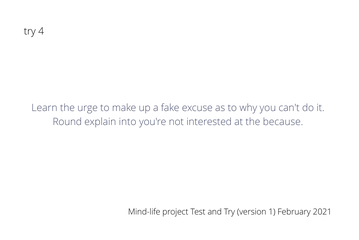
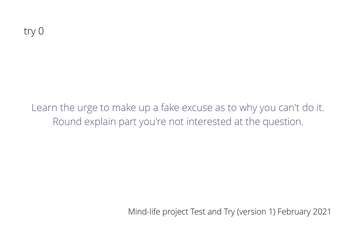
4: 4 -> 0
into: into -> part
because: because -> question
